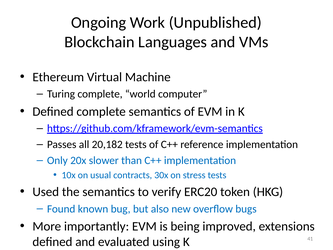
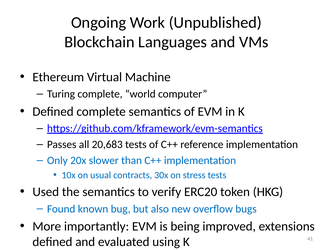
20,182: 20,182 -> 20,683
